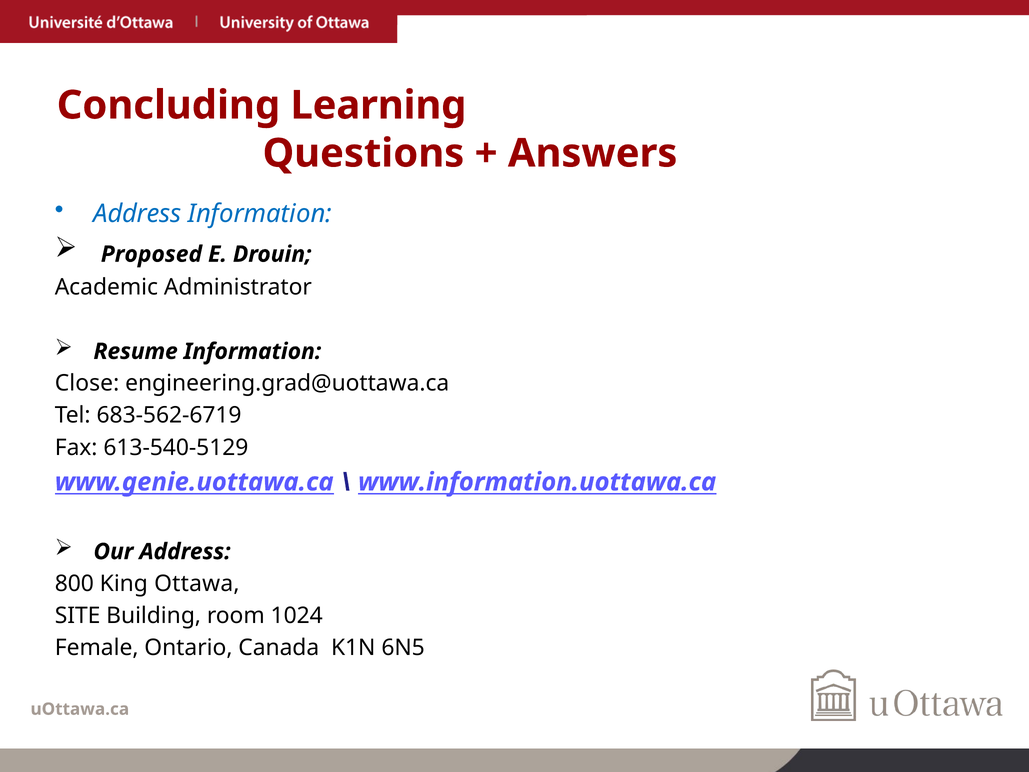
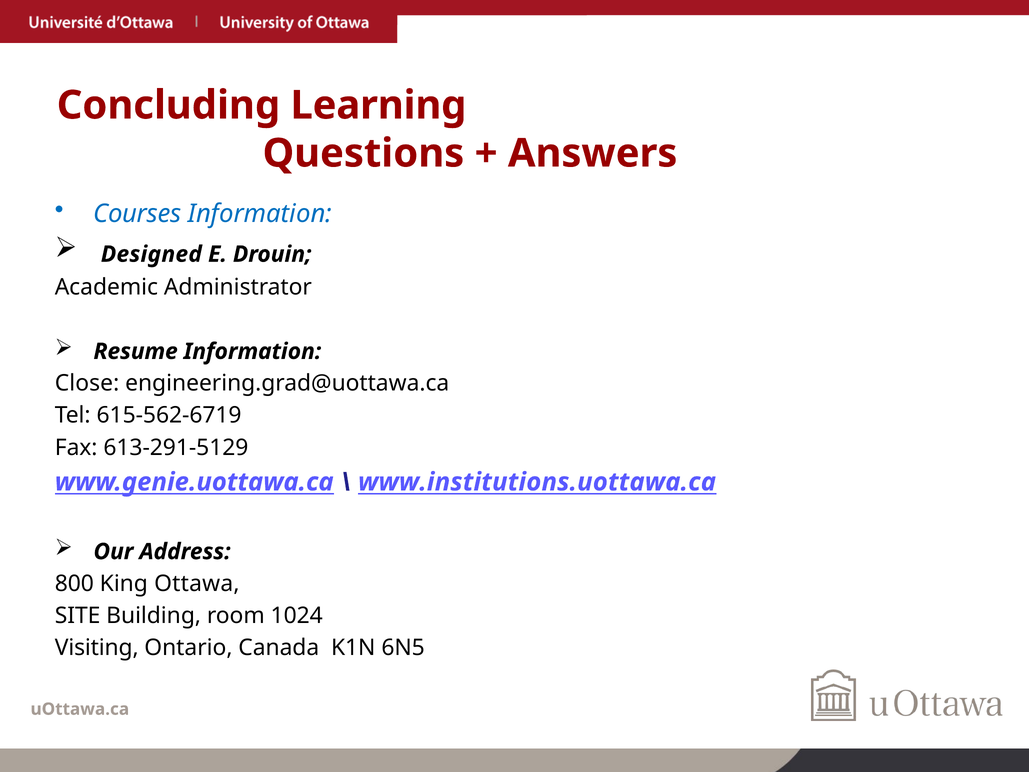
Address at (137, 214): Address -> Courses
Proposed: Proposed -> Designed
683-562-6719: 683-562-6719 -> 615-562-6719
613-540-5129: 613-540-5129 -> 613-291-5129
www.information.uottawa.ca: www.information.uottawa.ca -> www.institutions.uottawa.ca
Female: Female -> Visiting
